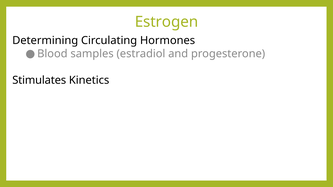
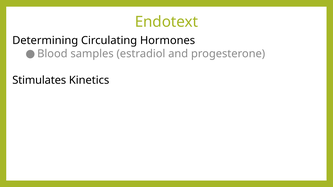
Estrogen: Estrogen -> Endotext
